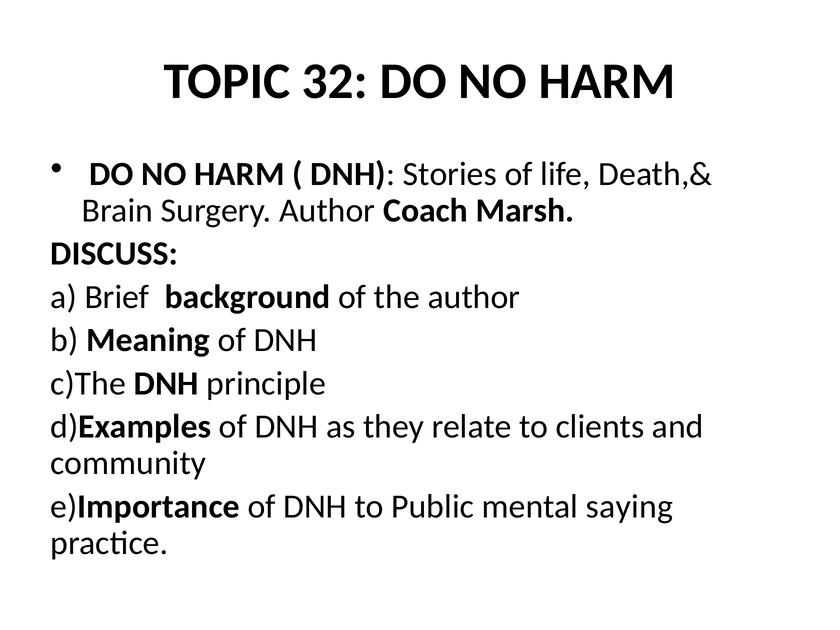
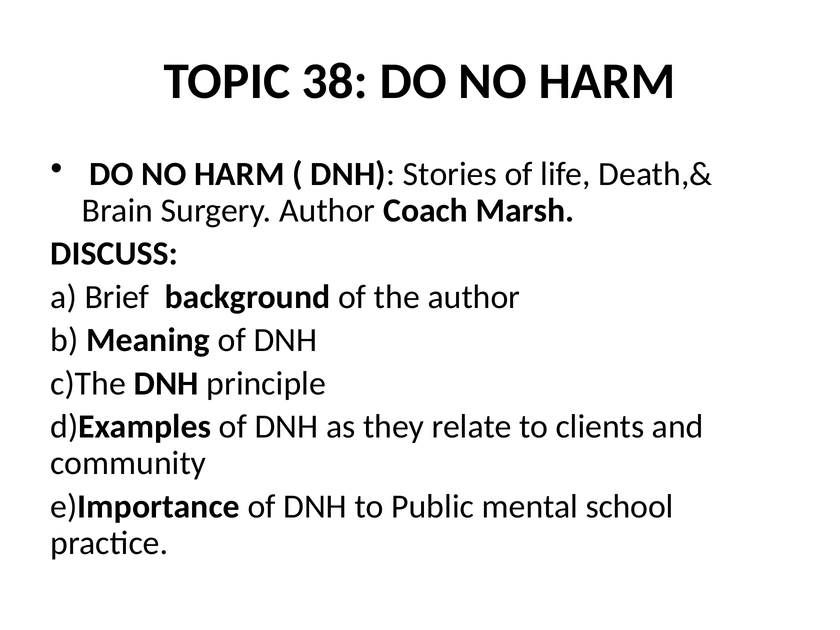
32: 32 -> 38
saying: saying -> school
